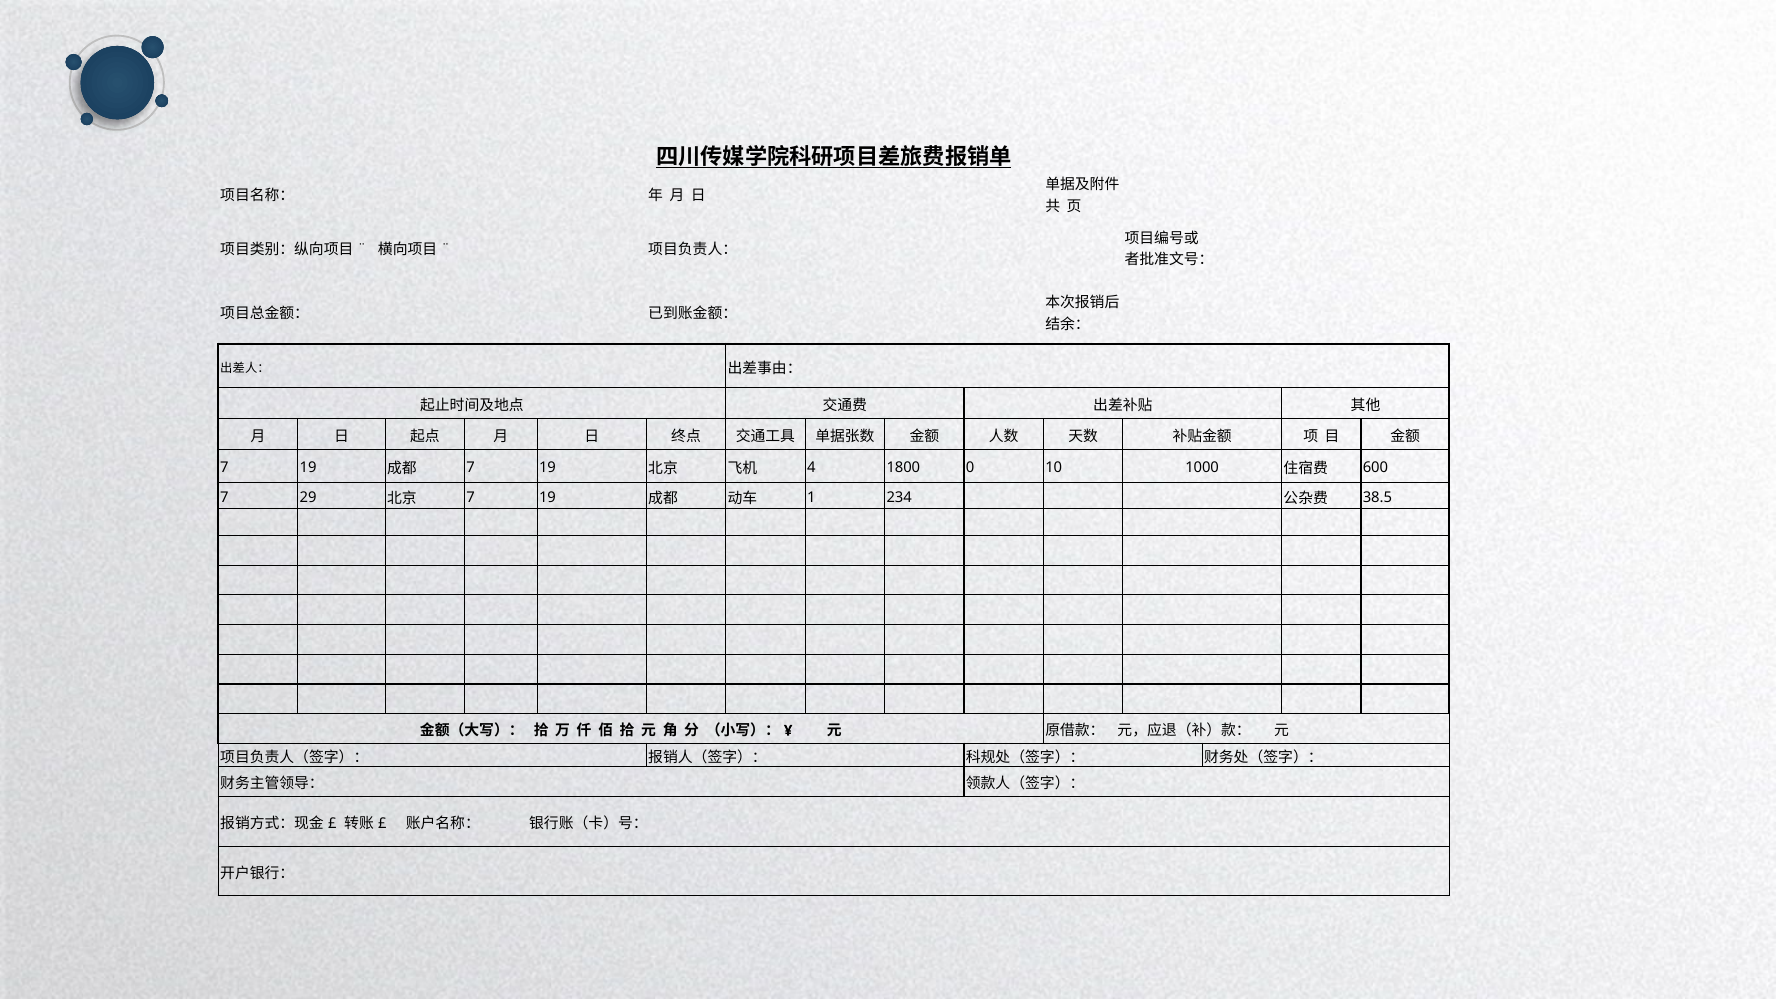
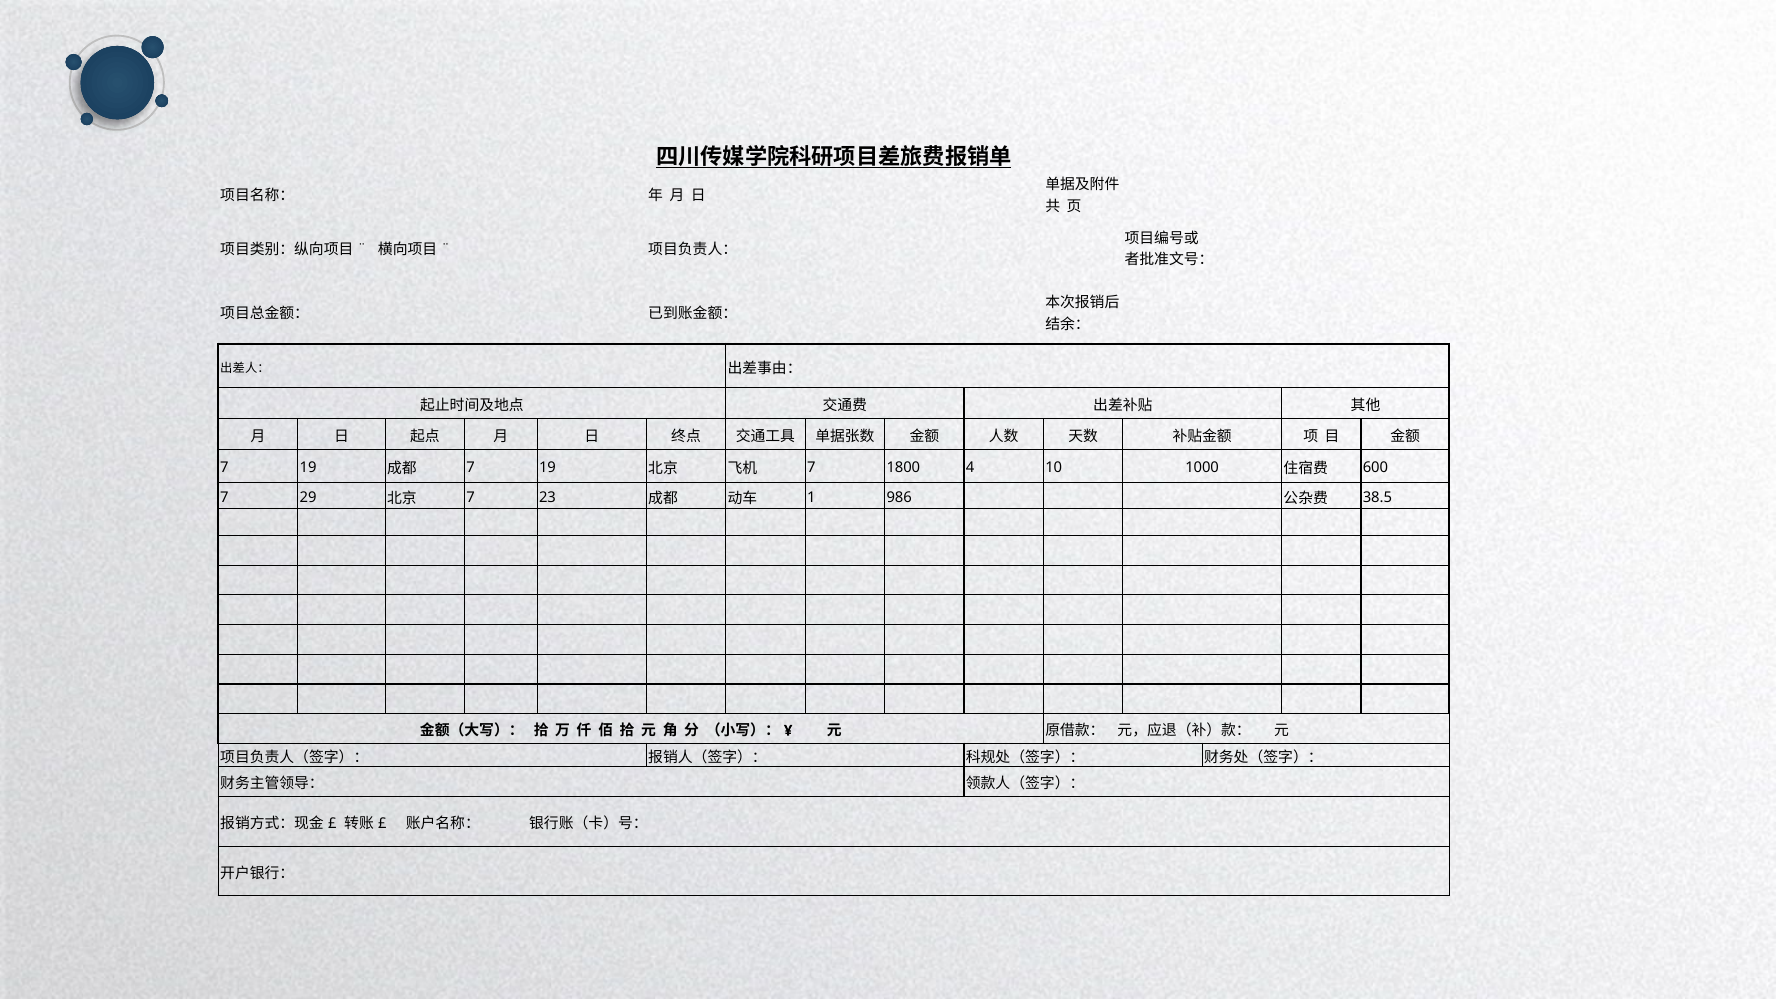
4 at (811, 468): 4 -> 7
0: 0 -> 4
19 at (547, 497): 19 -> 23
234: 234 -> 986
